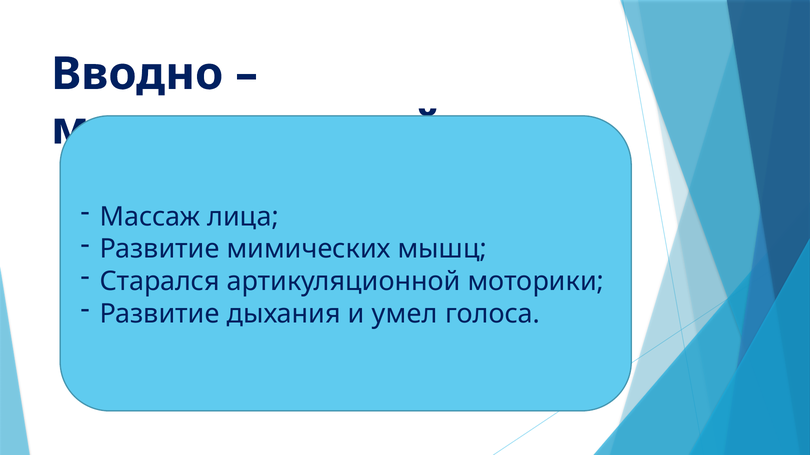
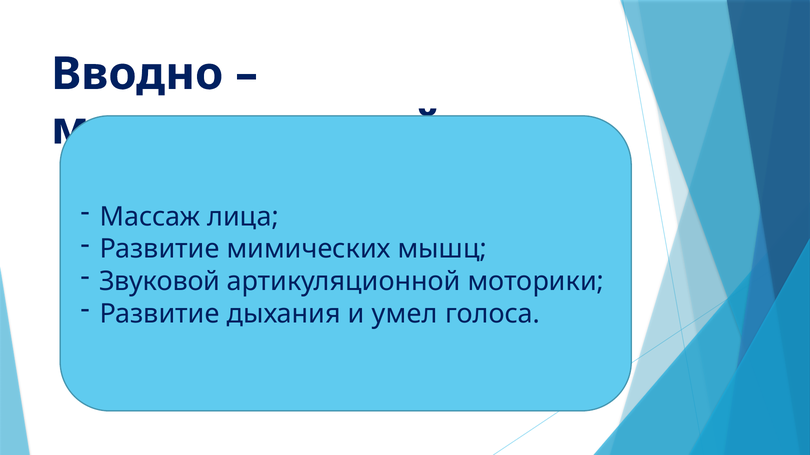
Старался: Старался -> Звуковой
